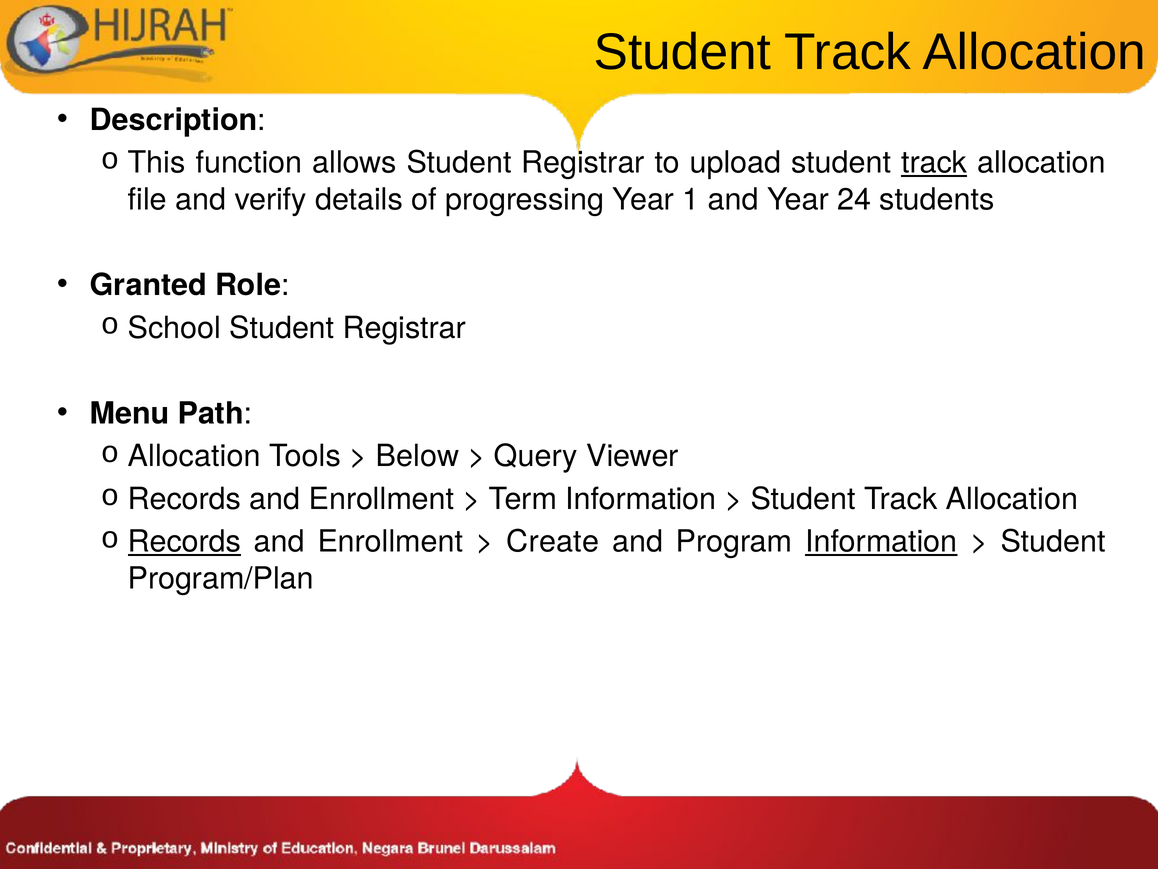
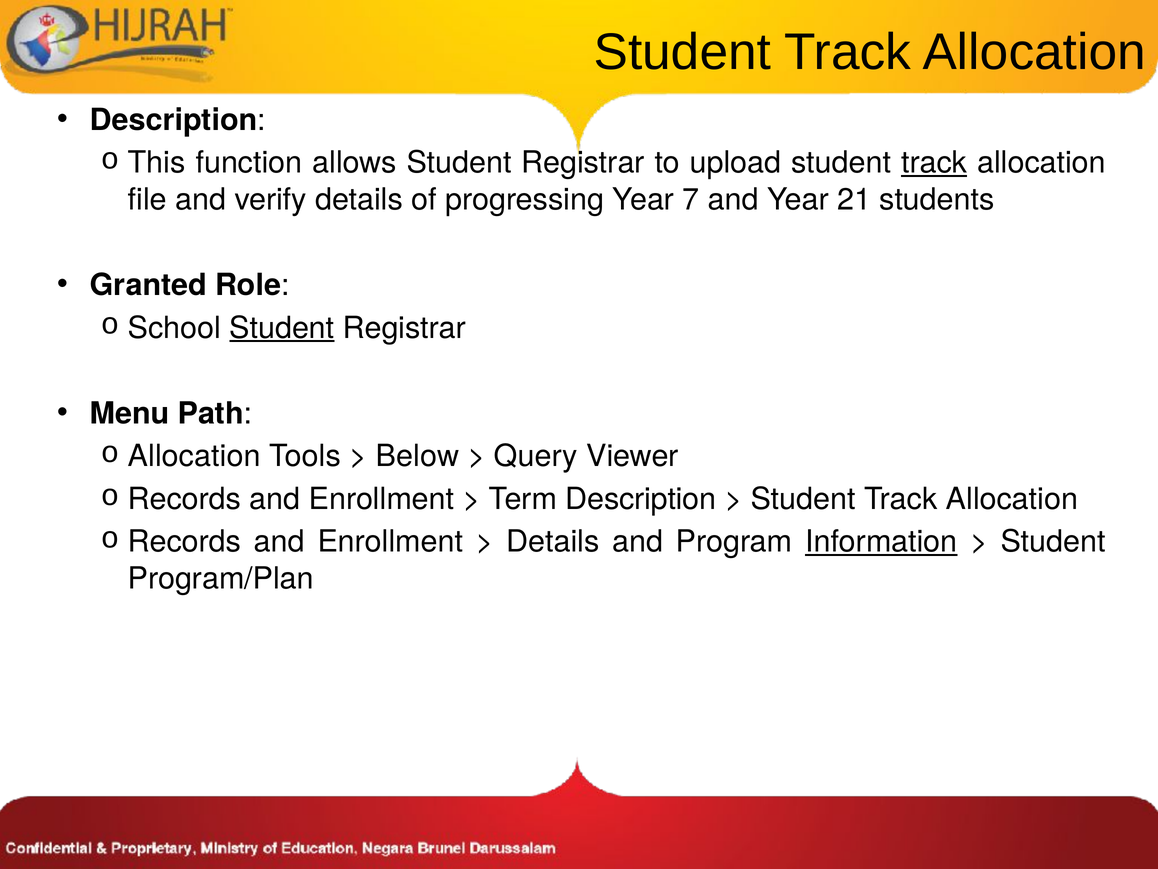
1: 1 -> 7
24: 24 -> 21
Student at (282, 328) underline: none -> present
Term Information: Information -> Description
Records at (185, 542) underline: present -> none
Create at (553, 542): Create -> Details
